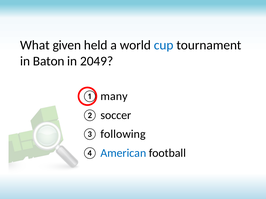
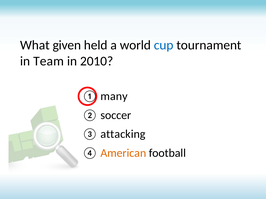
Baton: Baton -> Team
2049: 2049 -> 2010
following: following -> attacking
American colour: blue -> orange
